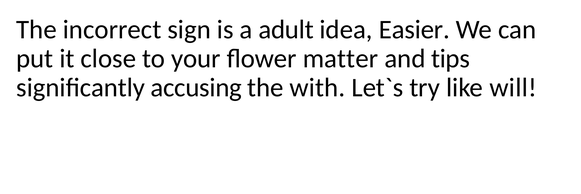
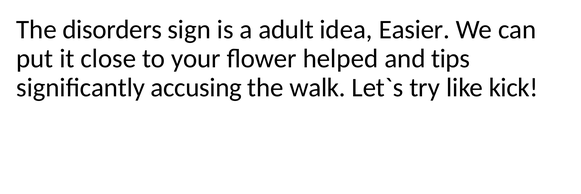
incorrect: incorrect -> disorders
matter: matter -> helped
with: with -> walk
will: will -> kick
